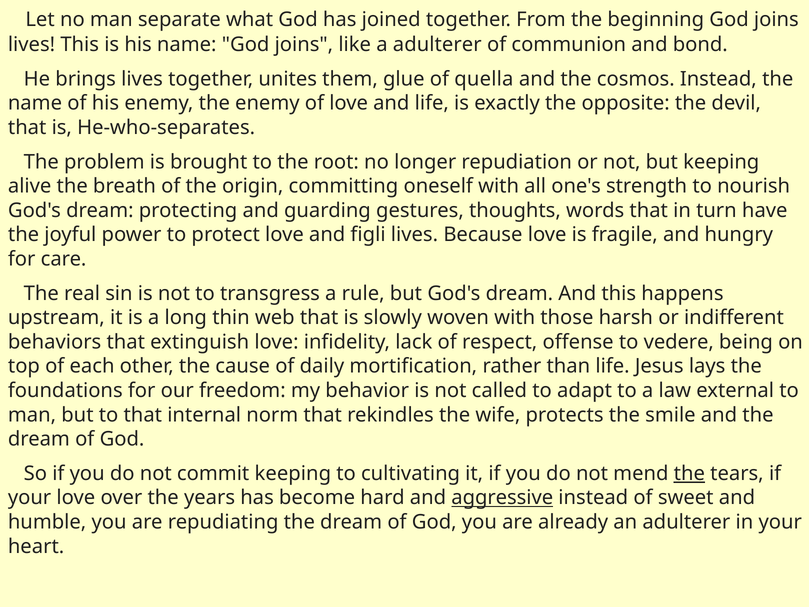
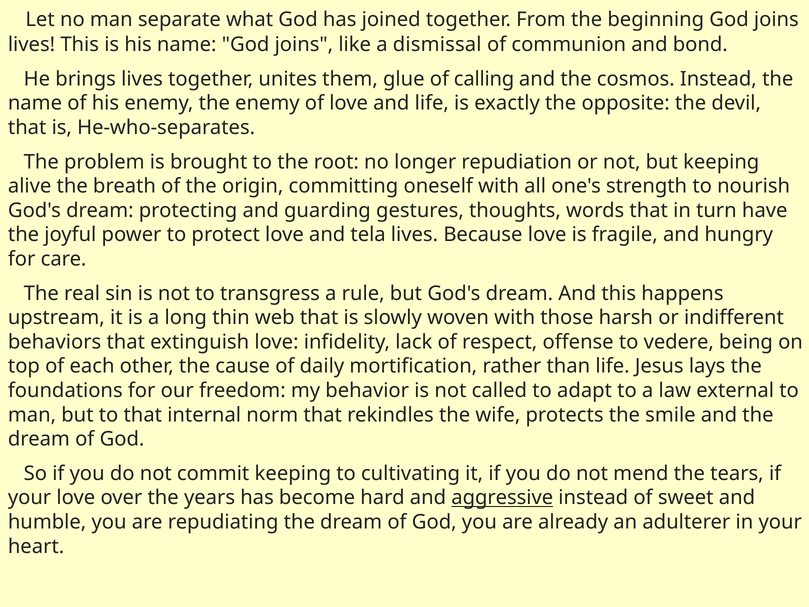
a adulterer: adulterer -> dismissal
quella: quella -> calling
figli: figli -> tela
the at (689, 473) underline: present -> none
